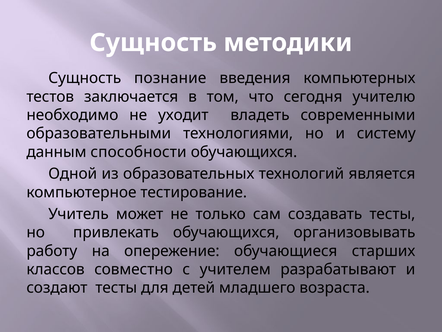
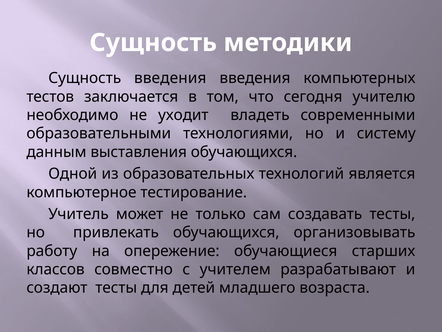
Сущность познание: познание -> введения
способности: способности -> выставления
